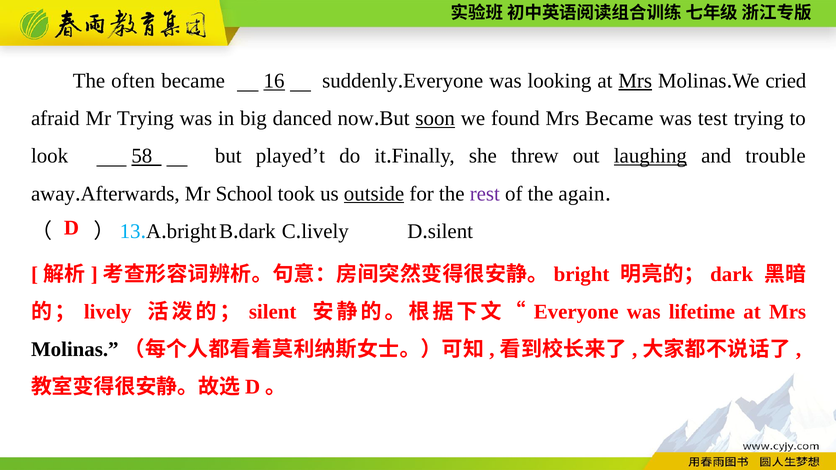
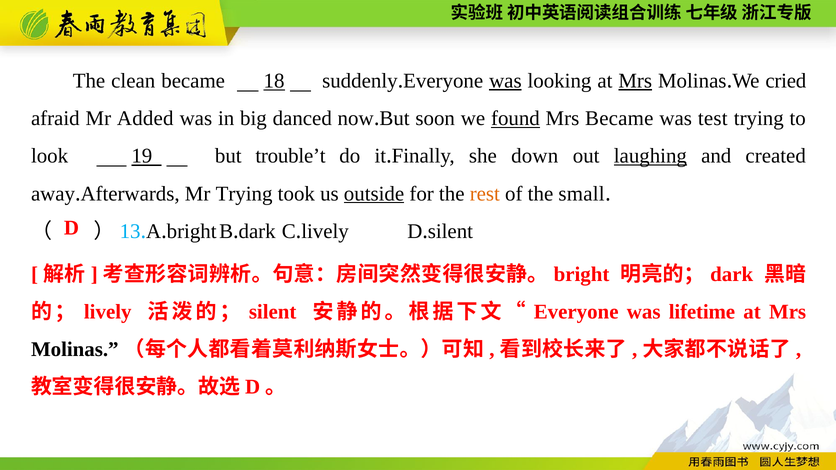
often: often -> clean
16: 16 -> 18
was at (505, 81) underline: none -> present
Mr Trying: Trying -> Added
soon underline: present -> none
found underline: none -> present
58: 58 -> 19
played’t: played’t -> trouble’t
threw: threw -> down
trouble: trouble -> created
Mr School: School -> Trying
rest colour: purple -> orange
again: again -> small
